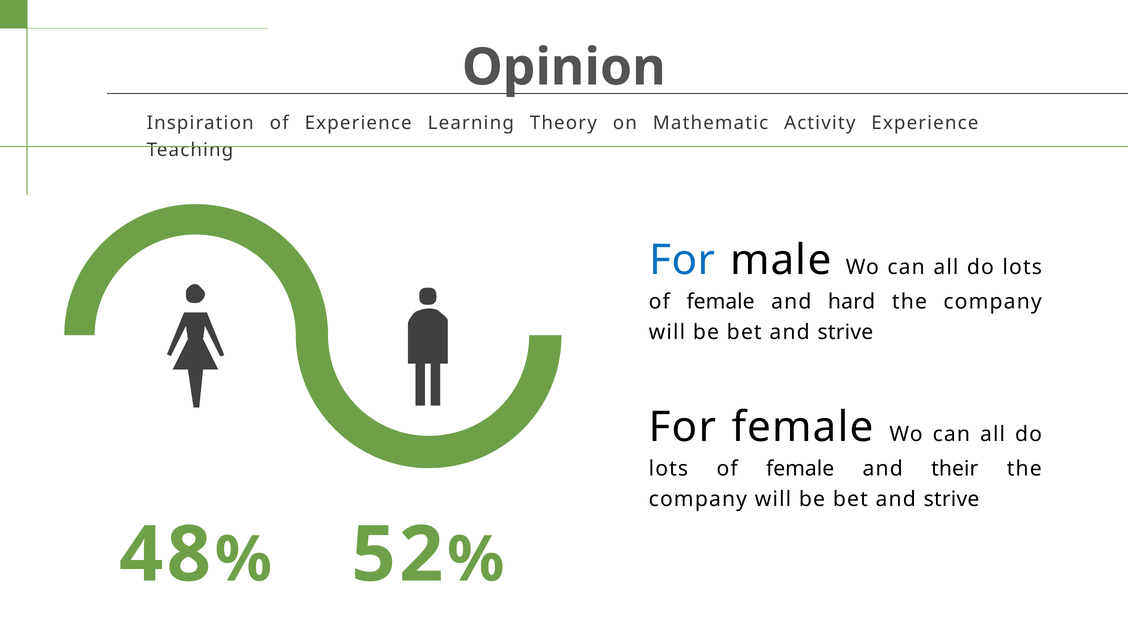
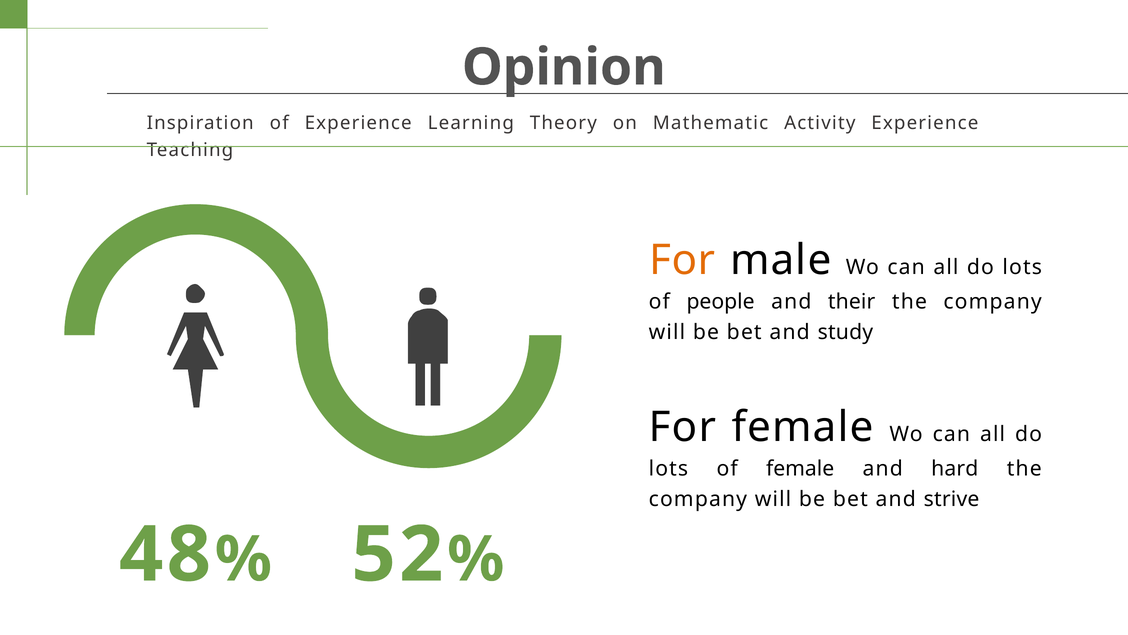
For at (682, 260) colour: blue -> orange
female at (721, 302): female -> people
hard: hard -> their
strive at (845, 332): strive -> study
their: their -> hard
